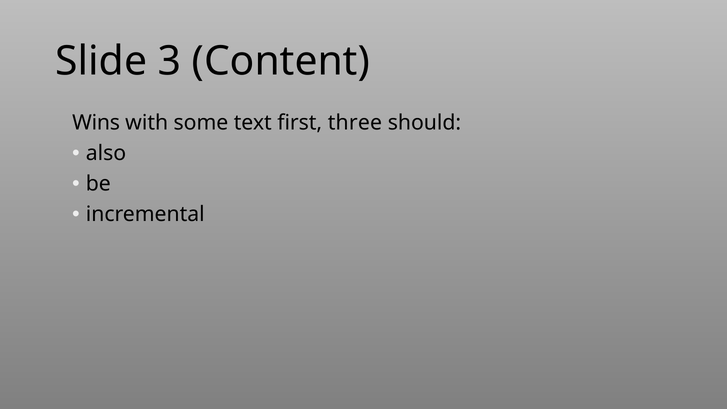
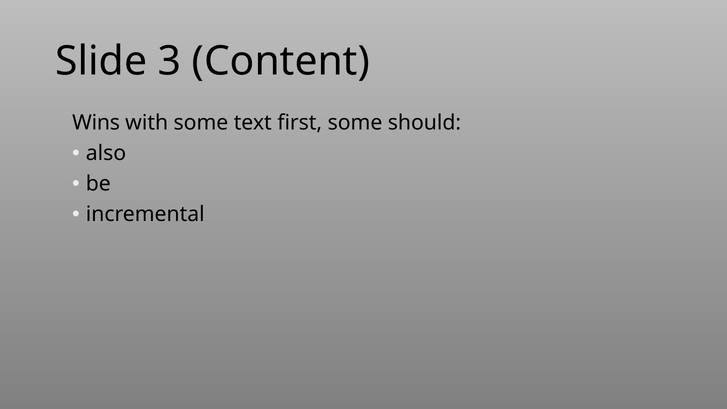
first three: three -> some
